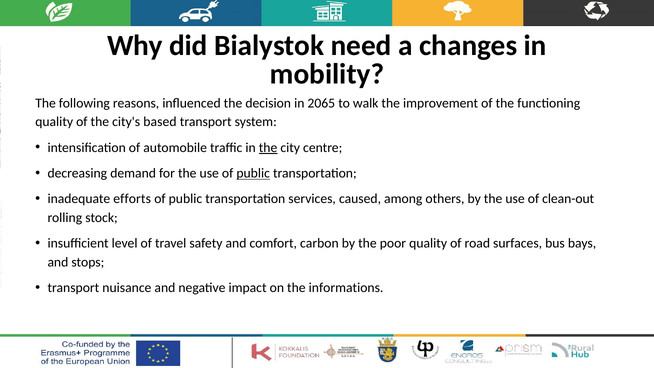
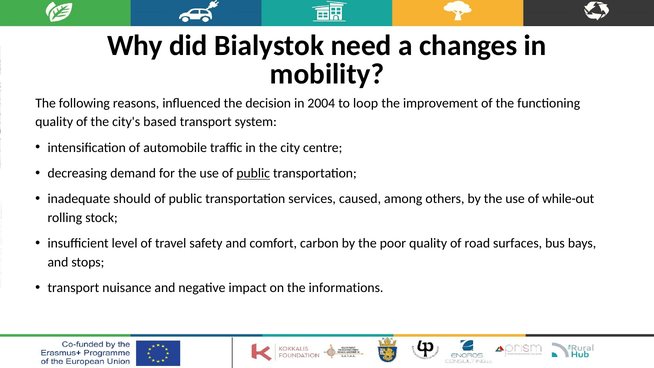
2065: 2065 -> 2004
walk: walk -> loop
the at (268, 148) underline: present -> none
efforts: efforts -> should
clean-out: clean-out -> while-out
